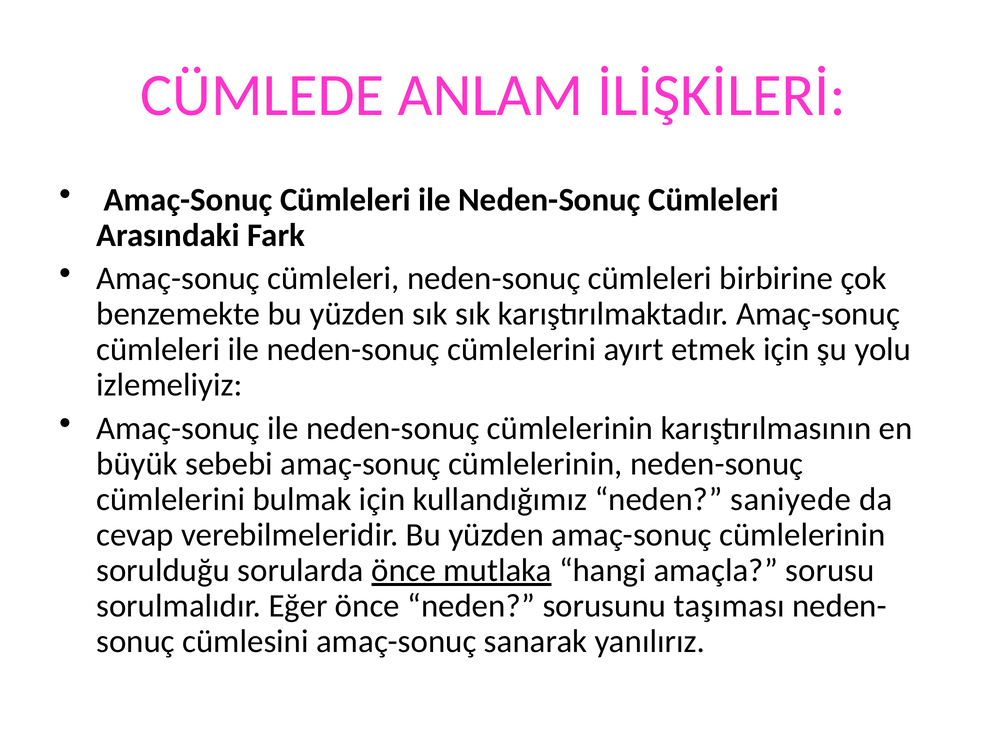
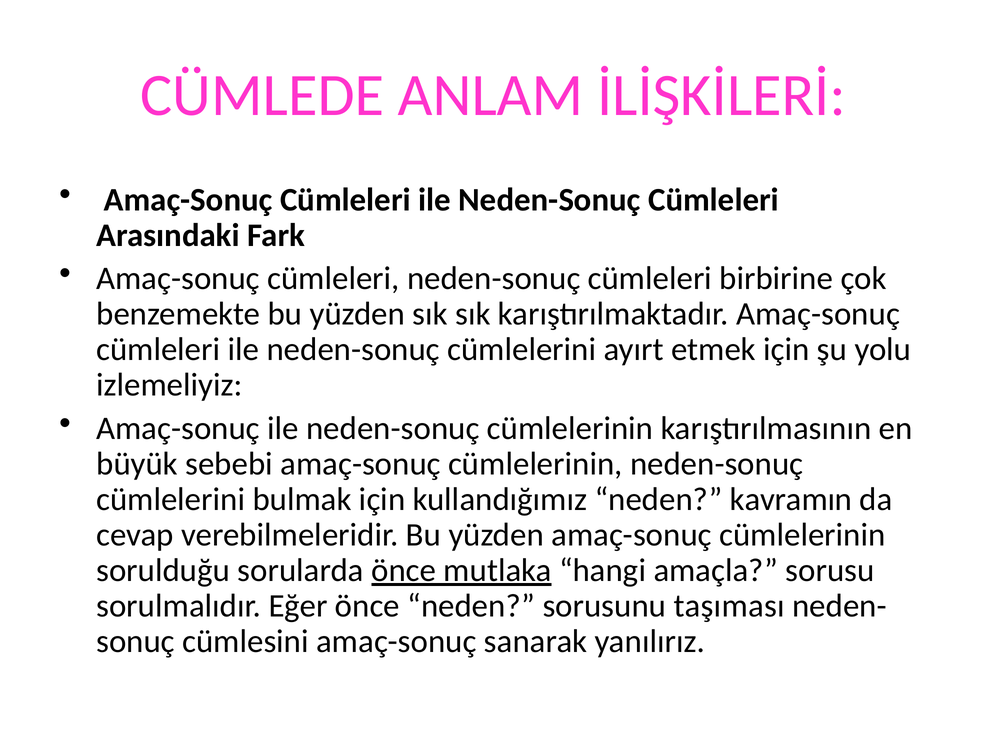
saniyede: saniyede -> kavramın
